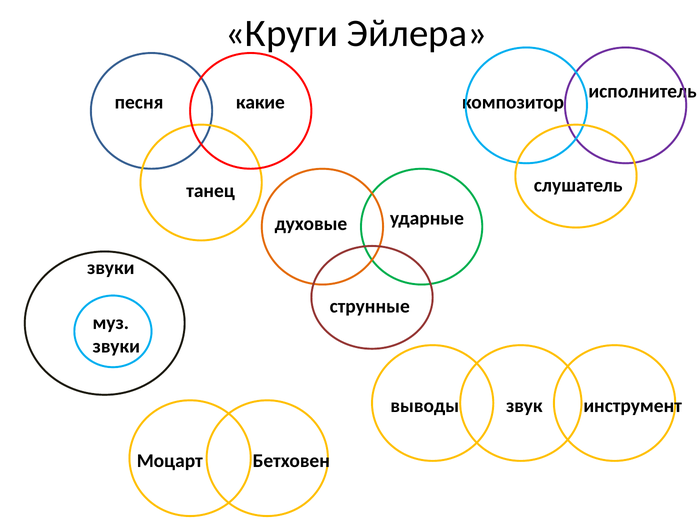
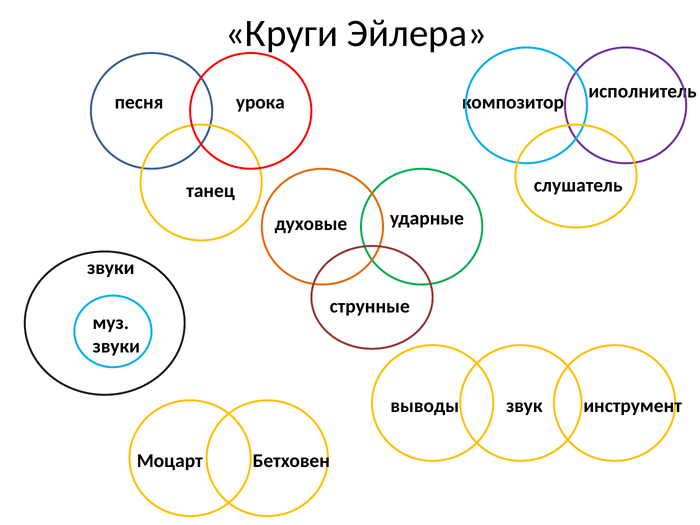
какие: какие -> урока
